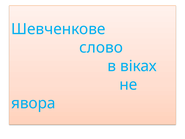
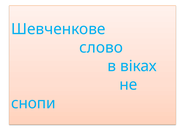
явора: явора -> снопи
